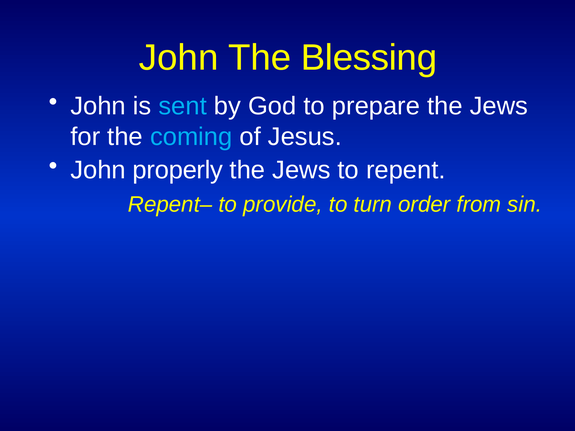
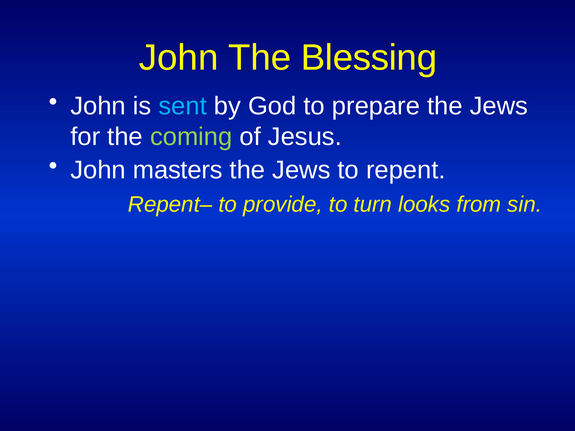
coming colour: light blue -> light green
properly: properly -> masters
order: order -> looks
